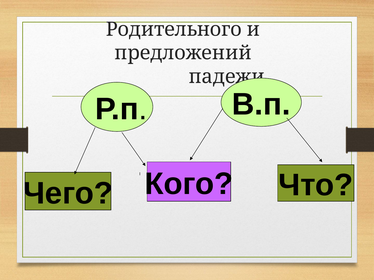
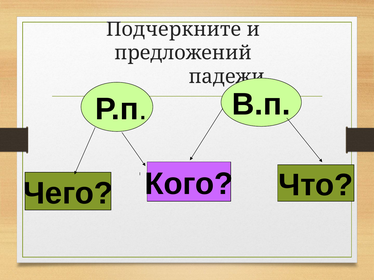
Родительного: Родительного -> Подчеркните
